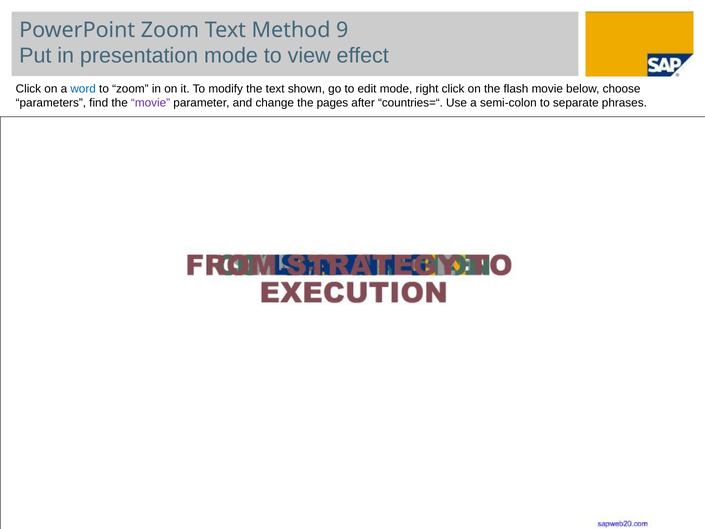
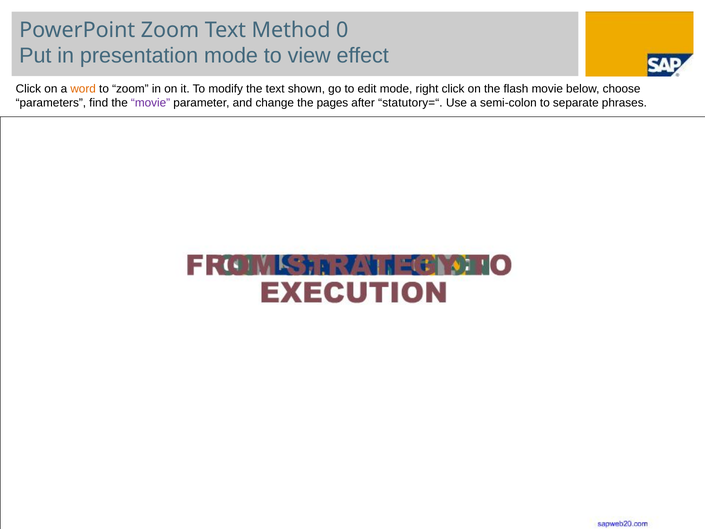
9: 9 -> 0
word colour: blue -> orange
countries=“: countries=“ -> statutory=“
